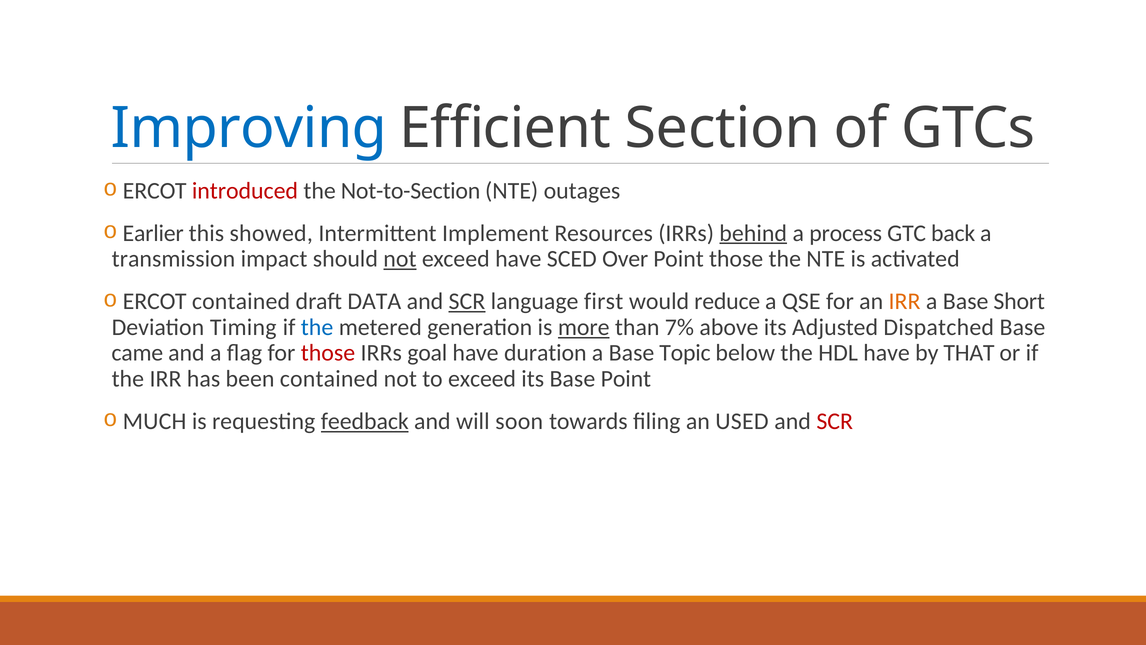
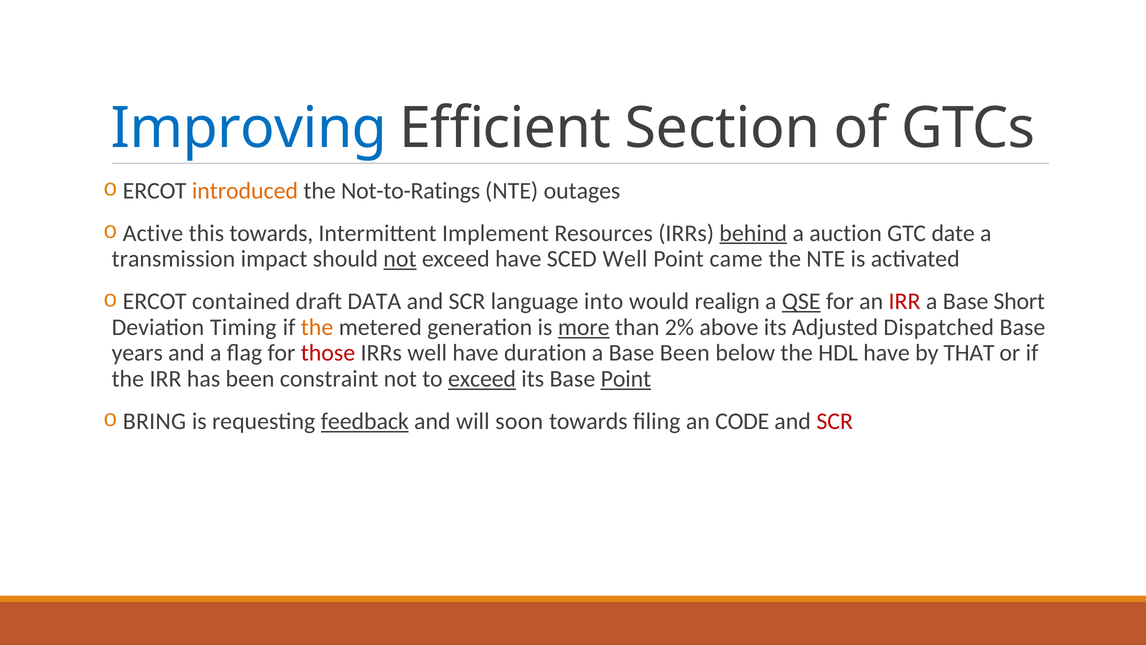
introduced colour: red -> orange
Not-to-Section: Not-to-Section -> Not-to-Ratings
Earlier: Earlier -> Active
this showed: showed -> towards
process: process -> auction
back: back -> date
SCED Over: Over -> Well
Point those: those -> came
SCR at (467, 301) underline: present -> none
first: first -> into
reduce: reduce -> realign
QSE underline: none -> present
IRR at (905, 301) colour: orange -> red
the at (317, 327) colour: blue -> orange
7%: 7% -> 2%
came: came -> years
IRRs goal: goal -> well
Base Topic: Topic -> Been
been contained: contained -> constraint
exceed at (482, 379) underline: none -> present
Point at (626, 379) underline: none -> present
MUCH: MUCH -> BRING
USED: USED -> CODE
